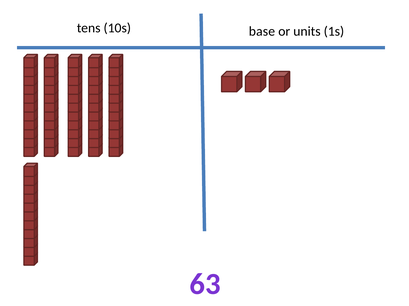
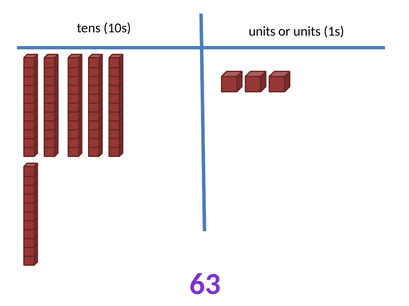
10s base: base -> units
